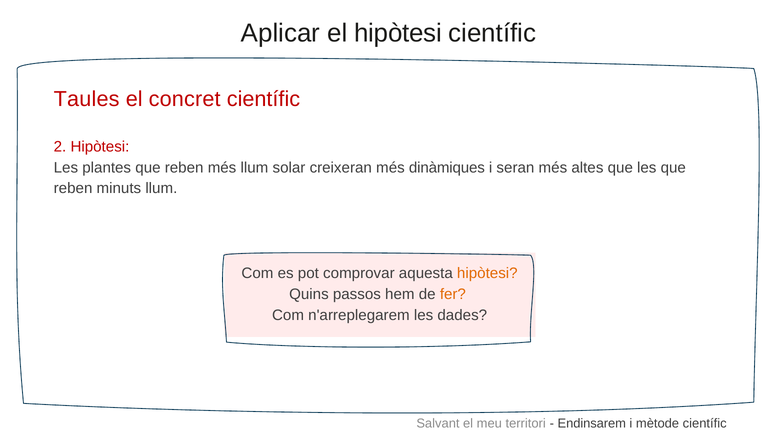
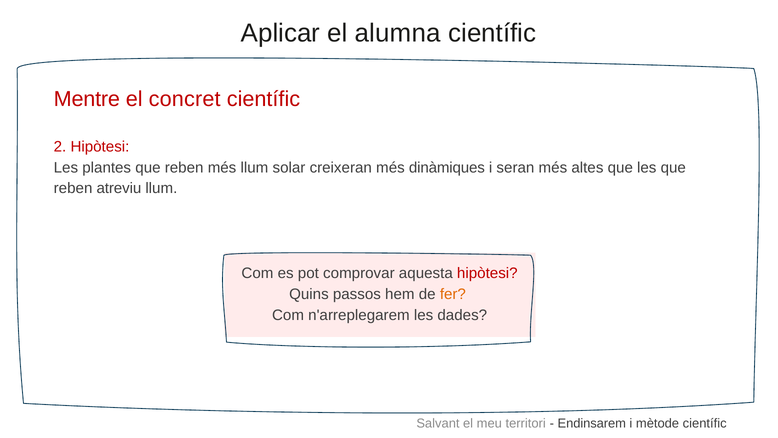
el hipòtesi: hipòtesi -> alumna
Taules: Taules -> Mentre
minuts: minuts -> atreviu
hipòtesi at (487, 273) colour: orange -> red
